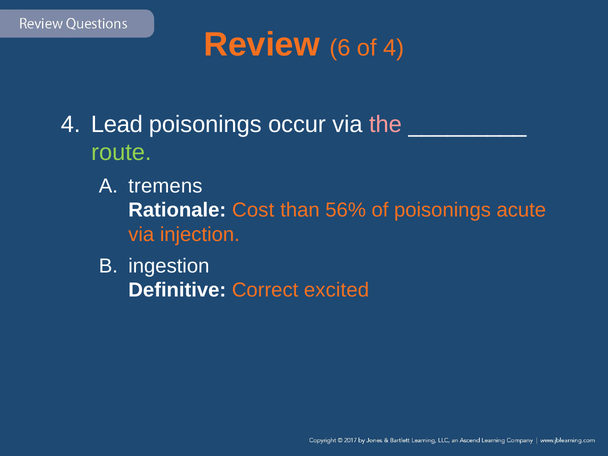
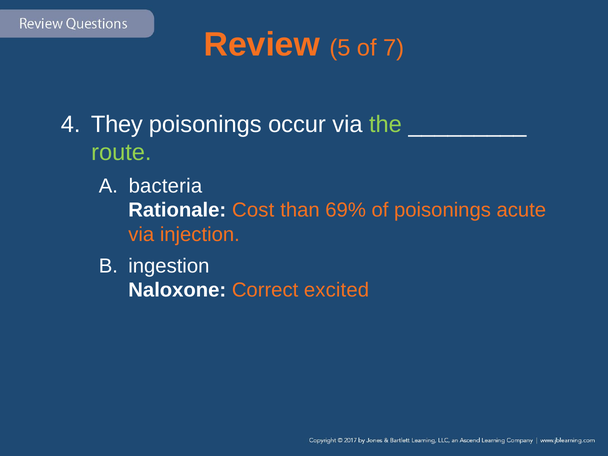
6: 6 -> 5
of 4: 4 -> 7
Lead: Lead -> They
the colour: pink -> light green
tremens: tremens -> bacteria
56%: 56% -> 69%
Definitive: Definitive -> Naloxone
